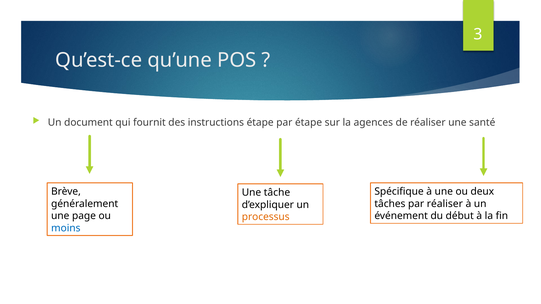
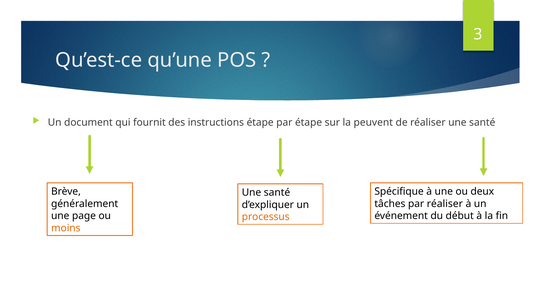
agences: agences -> peuvent
tâche at (277, 193): tâche -> santé
moins colour: blue -> orange
